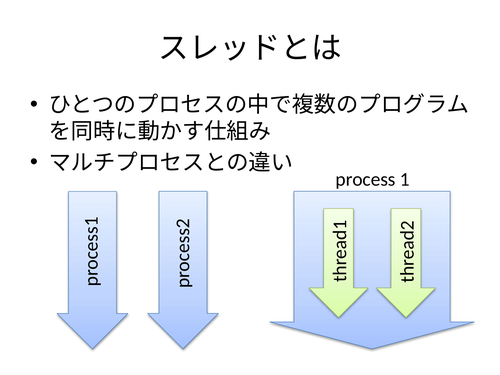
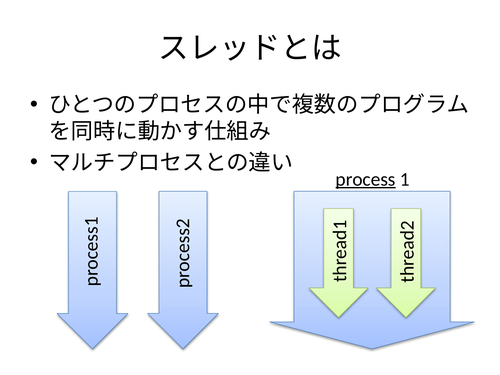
process underline: none -> present
